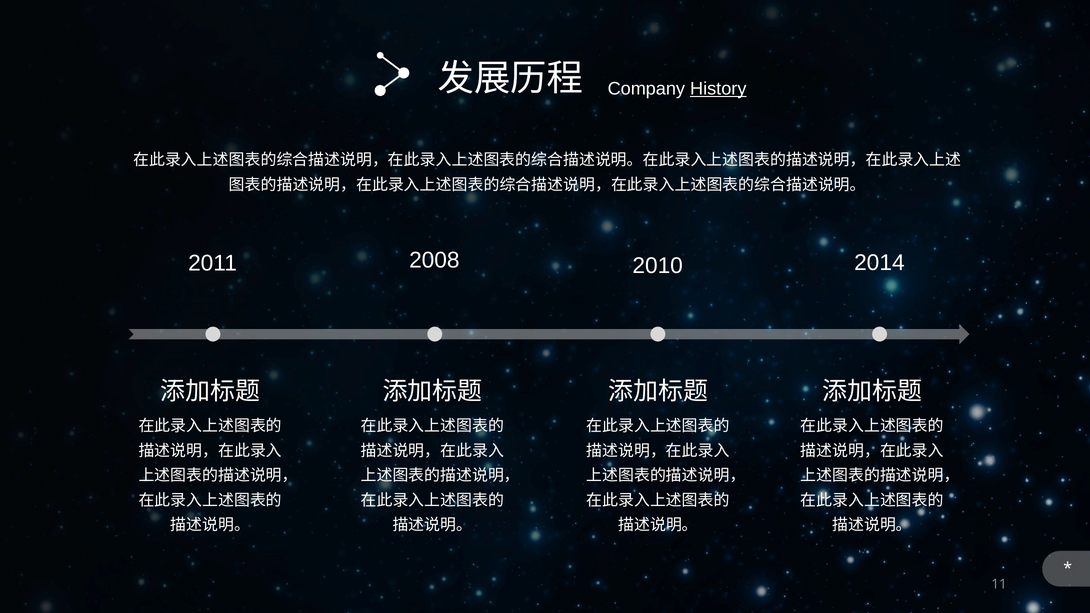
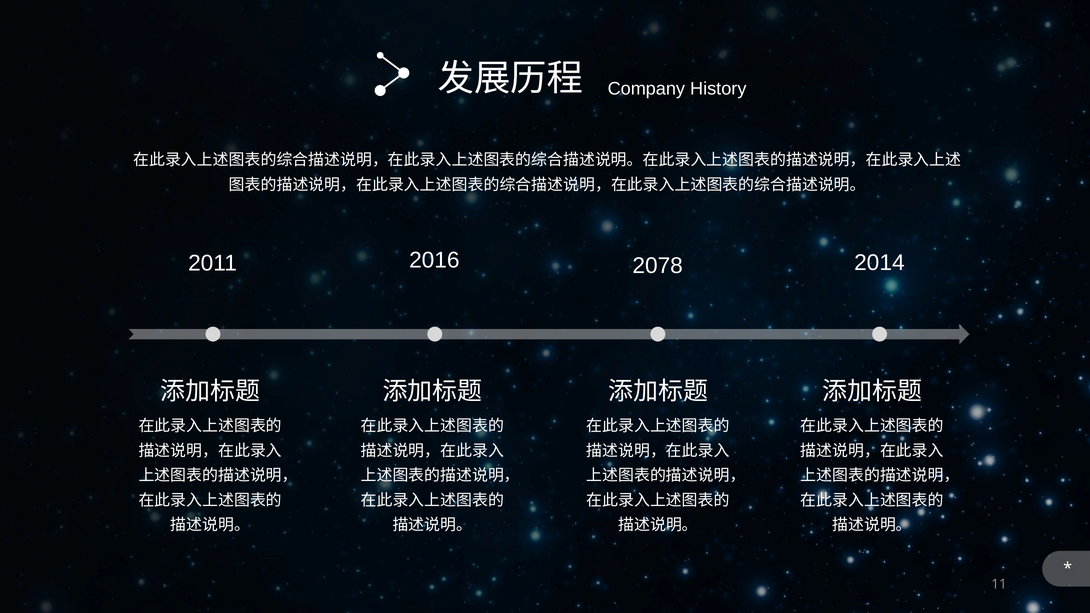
History underline: present -> none
2008: 2008 -> 2016
2010: 2010 -> 2078
